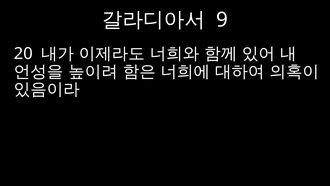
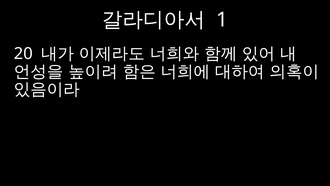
9: 9 -> 1
